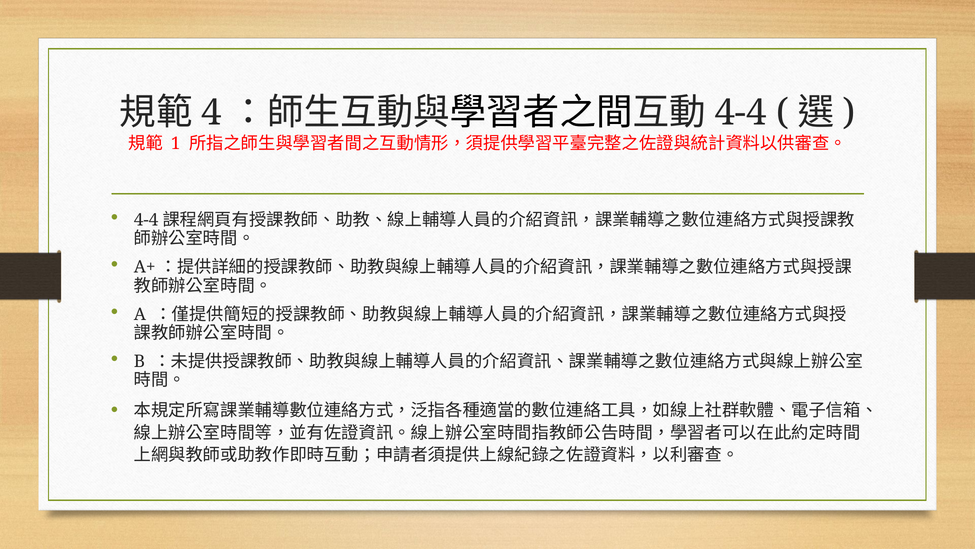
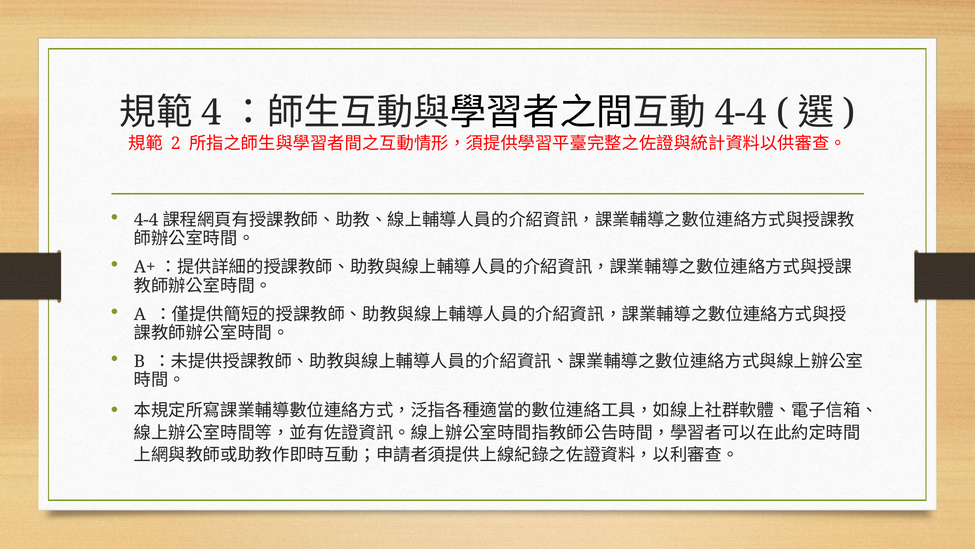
1: 1 -> 2
